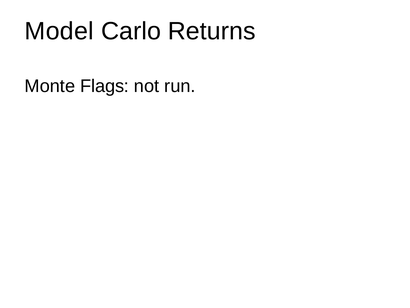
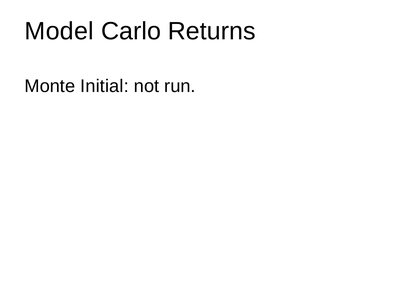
Flags: Flags -> Initial
